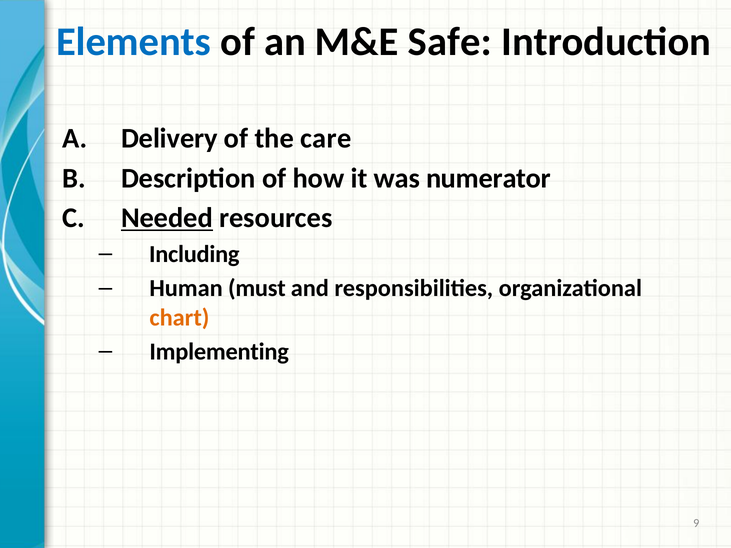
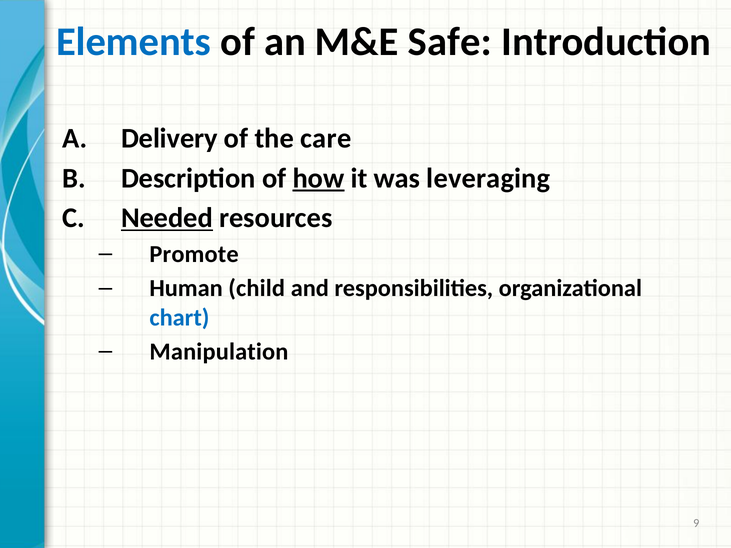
how underline: none -> present
numerator: numerator -> leveraging
Including: Including -> Promote
must: must -> child
chart colour: orange -> blue
Implementing: Implementing -> Manipulation
